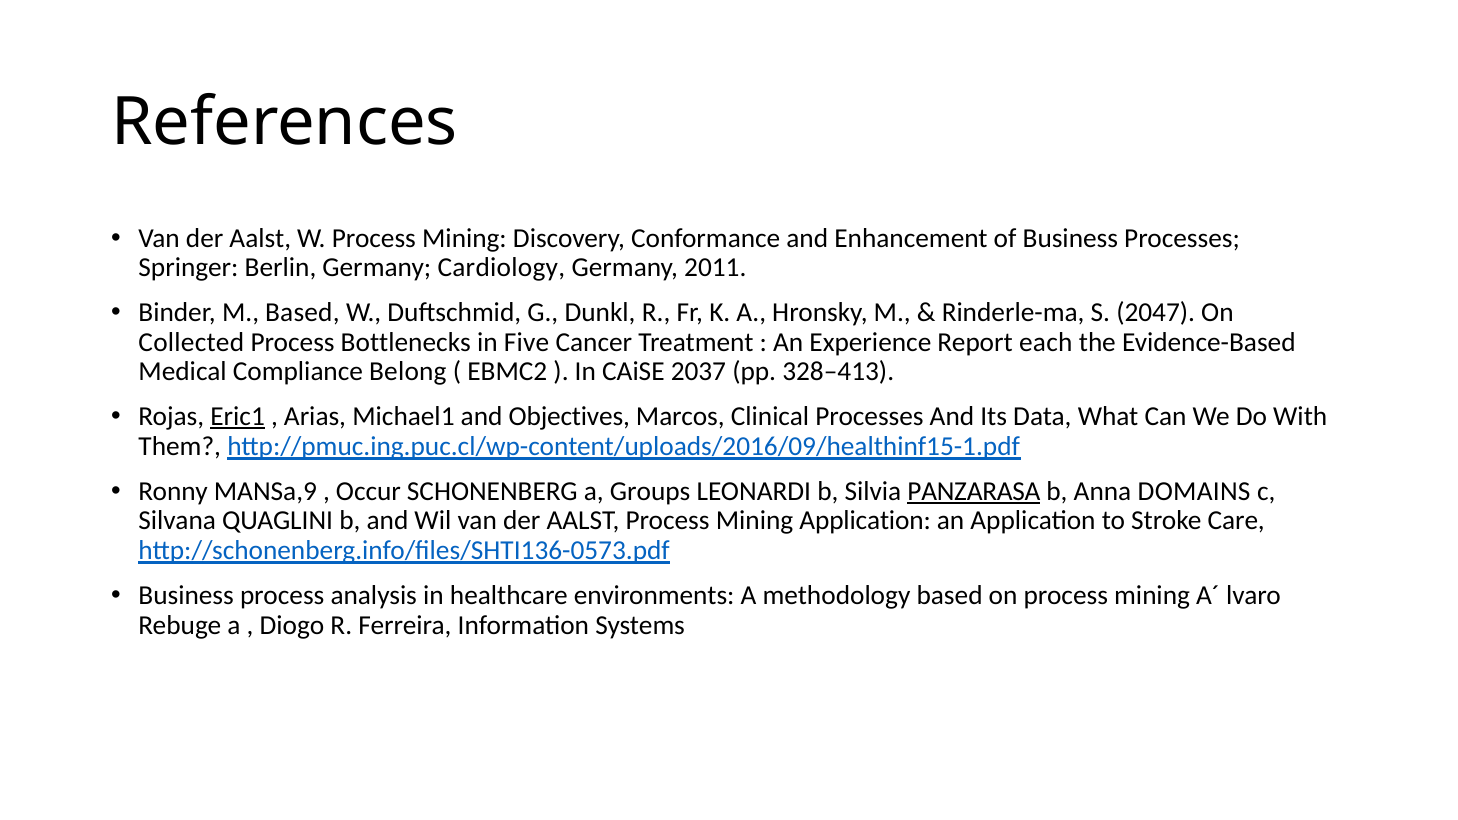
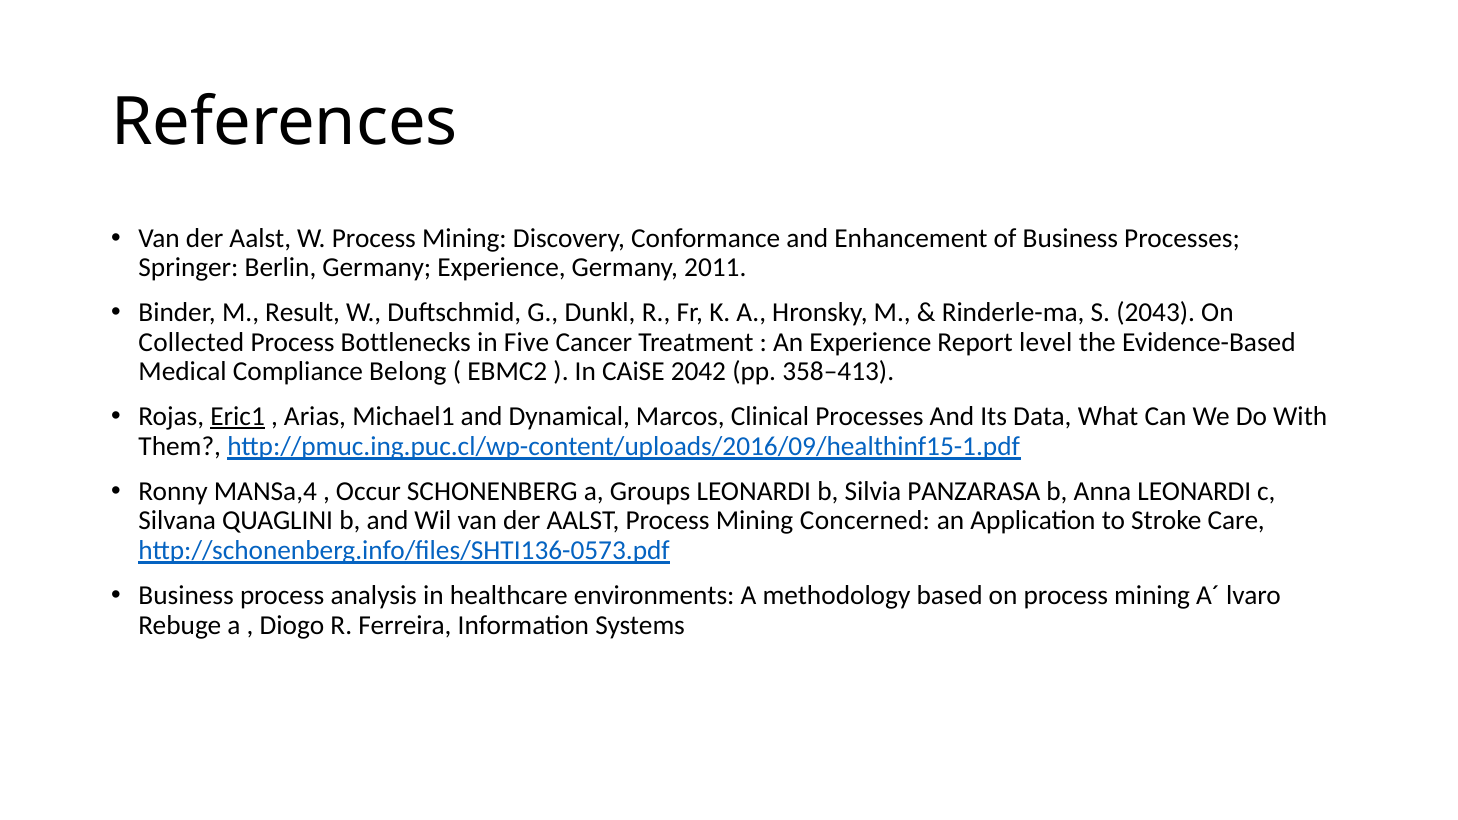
Germany Cardiology: Cardiology -> Experience
M Based: Based -> Result
2047: 2047 -> 2043
each: each -> level
2037: 2037 -> 2042
328–413: 328–413 -> 358–413
Objectives: Objectives -> Dynamical
MANSa,9: MANSa,9 -> MANSa,4
PANZARASA underline: present -> none
Anna DOMAINS: DOMAINS -> LEONARDI
Mining Application: Application -> Concerned
